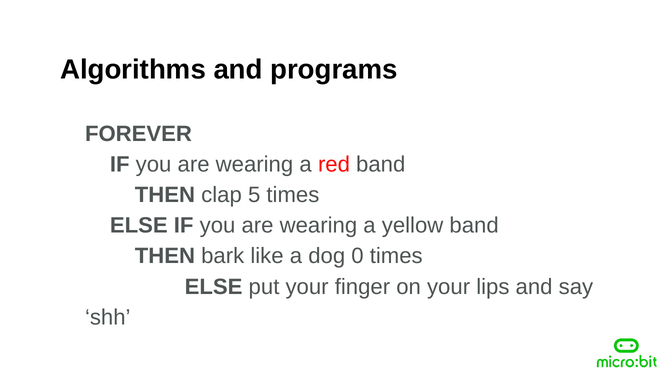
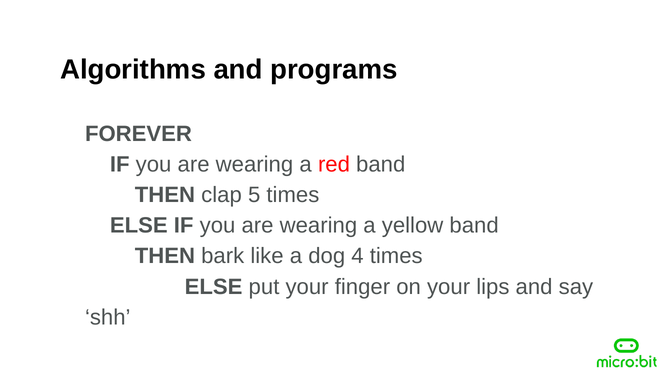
0: 0 -> 4
